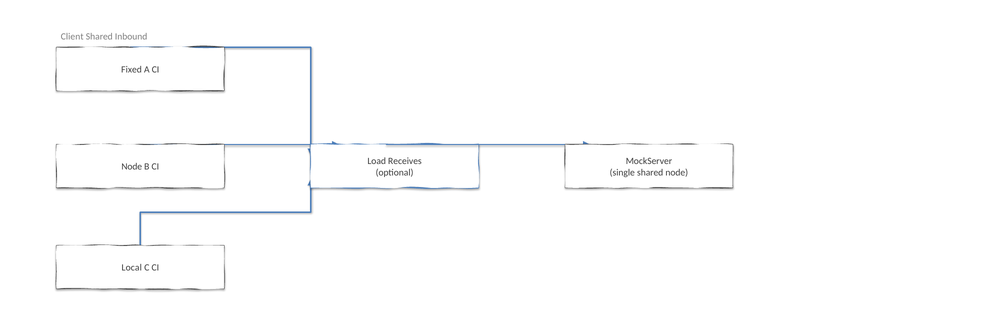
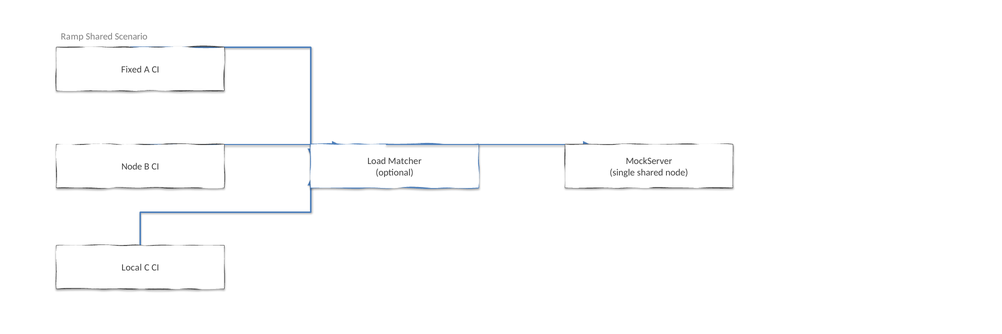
Client: Client -> Ramp
Inbound: Inbound -> Scenario
Receives: Receives -> Matcher
